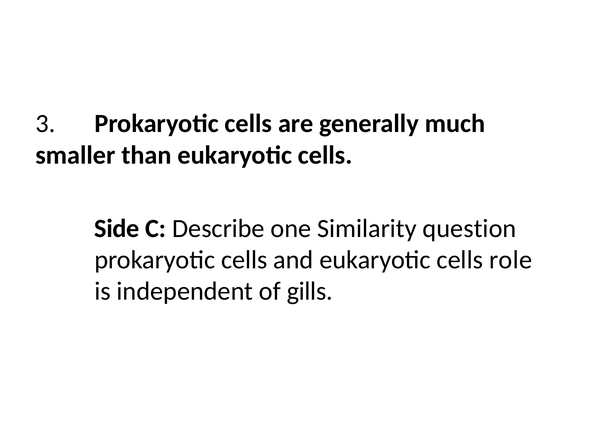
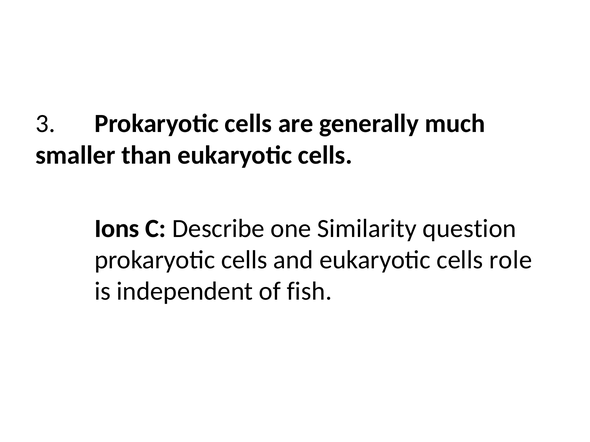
Side: Side -> Ions
gills: gills -> fish
